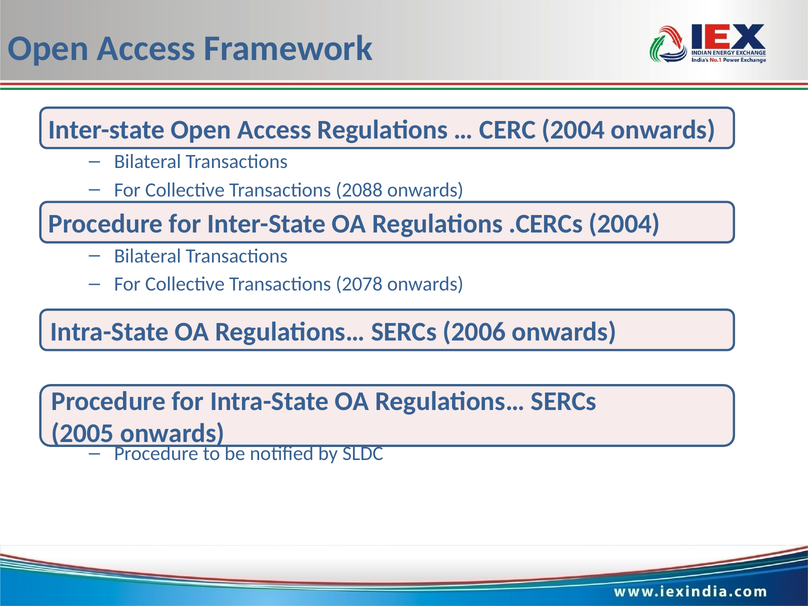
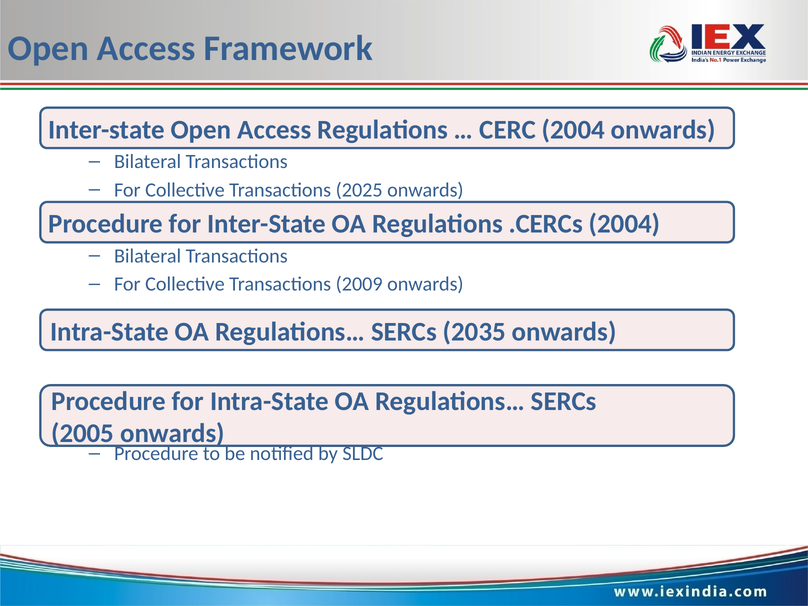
2088: 2088 -> 2025
2078: 2078 -> 2009
2006: 2006 -> 2035
